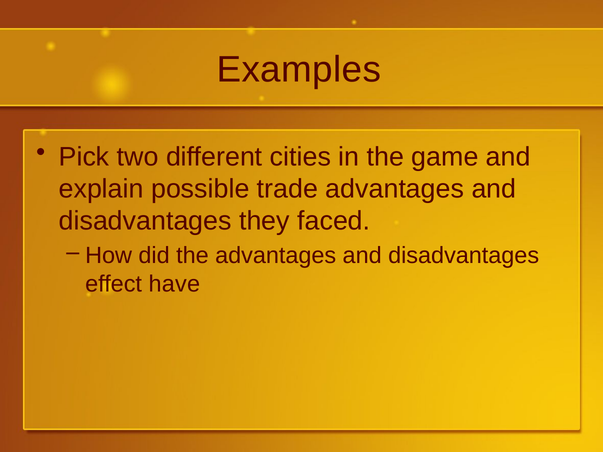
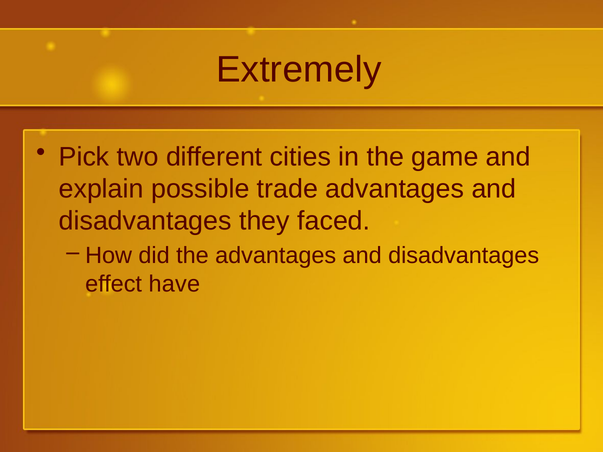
Examples: Examples -> Extremely
